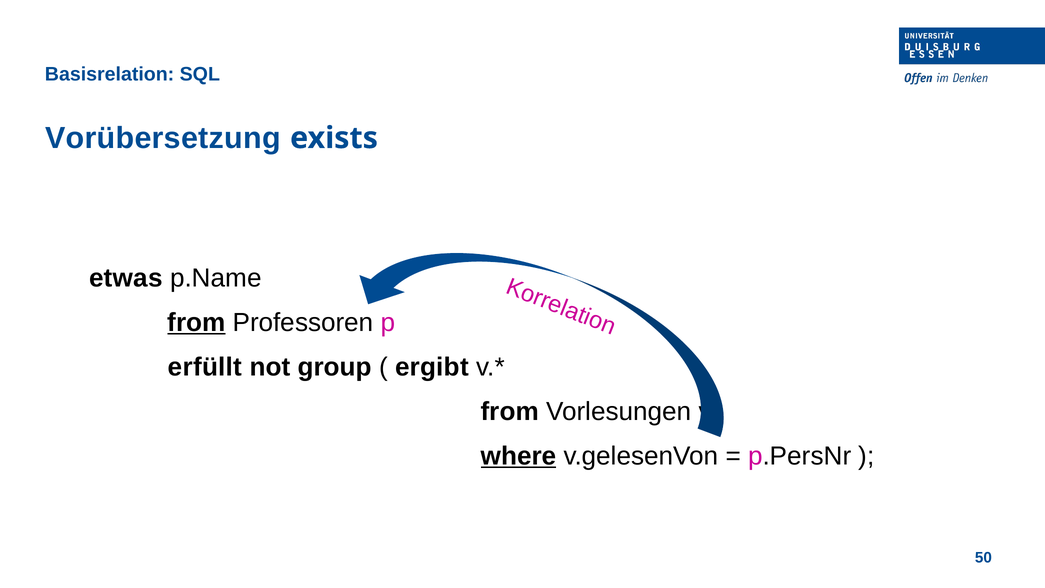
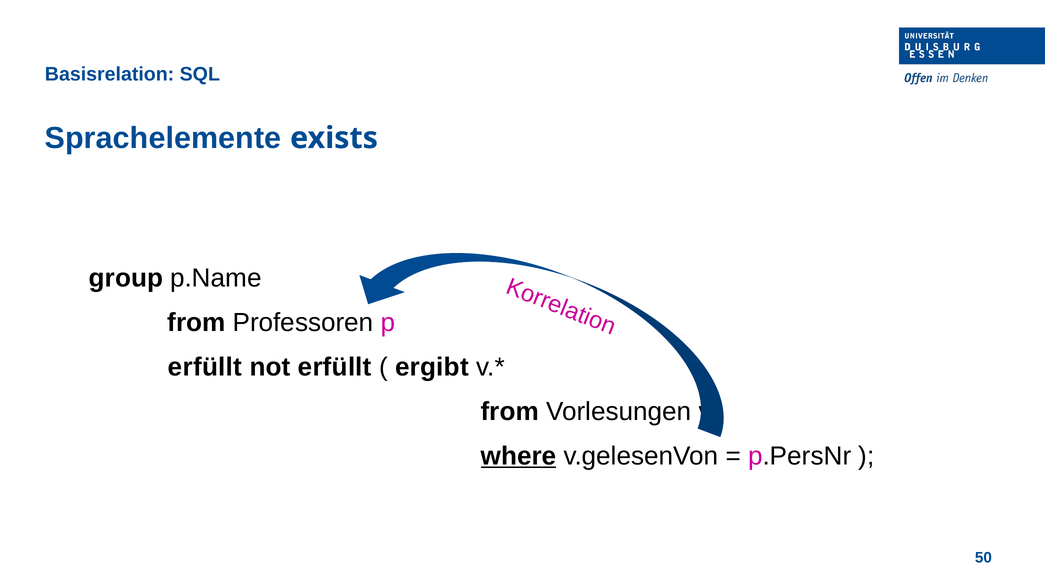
Vorübersetzung: Vorübersetzung -> Sprachelemente
etwas: etwas -> group
from at (196, 322) underline: present -> none
not group: group -> erfüllt
